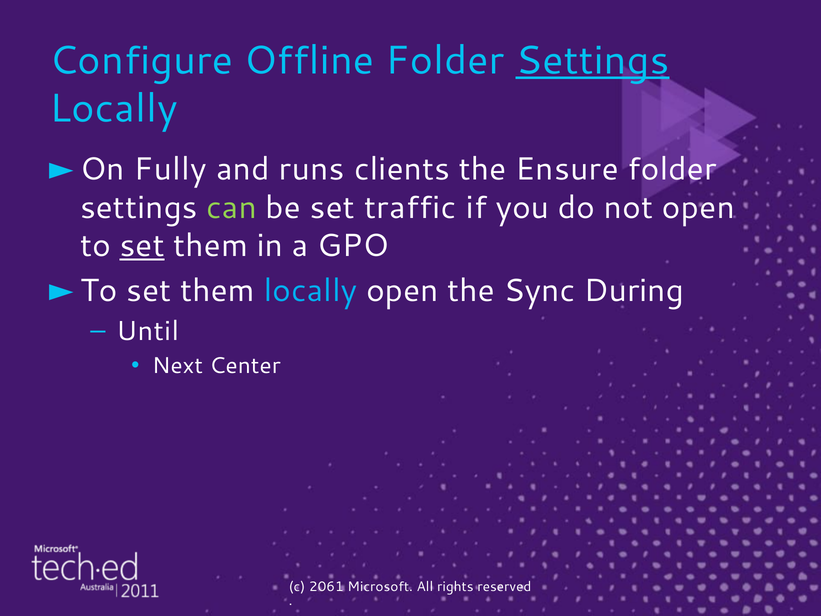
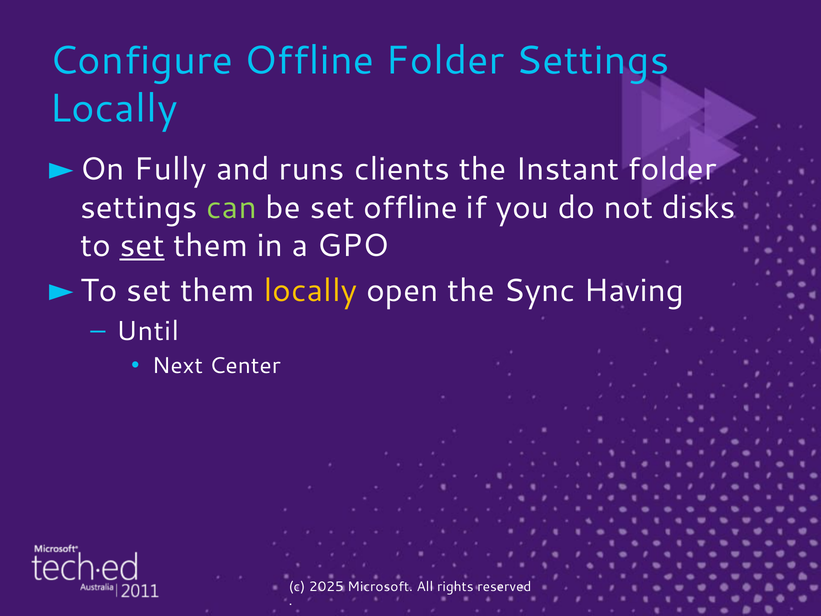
Settings at (593, 61) underline: present -> none
Ensure: Ensure -> Instant
set traffic: traffic -> offline
not open: open -> disks
locally at (310, 291) colour: light blue -> yellow
During: During -> Having
2061: 2061 -> 2025
